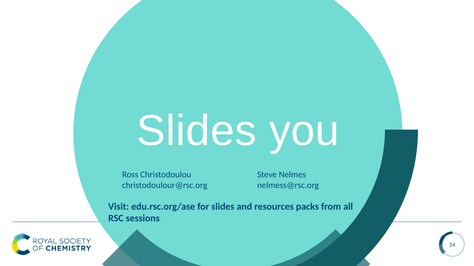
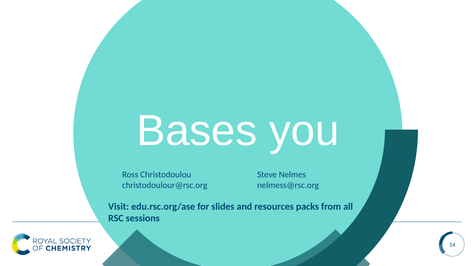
Slides at (197, 131): Slides -> Bases
